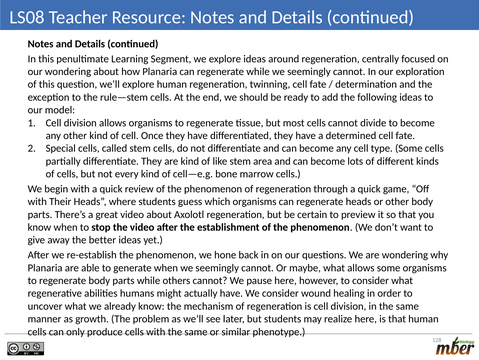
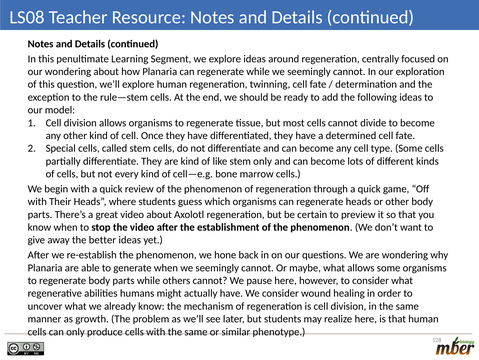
stem area: area -> only
